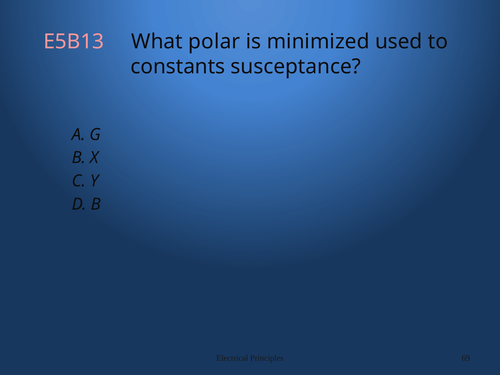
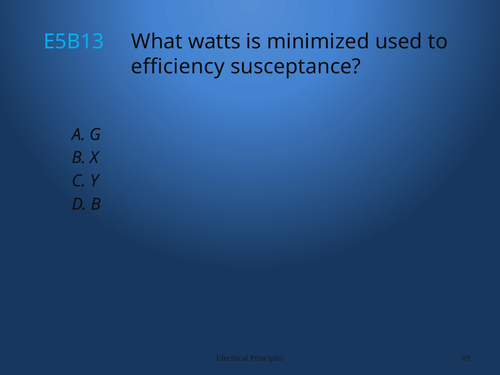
E5B13 colour: pink -> light blue
polar: polar -> watts
constants: constants -> efficiency
